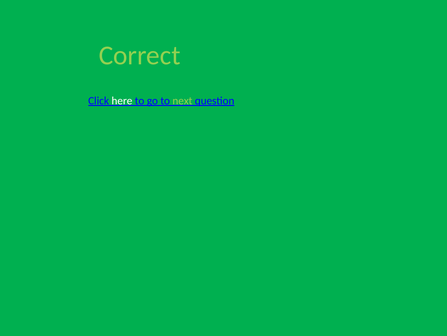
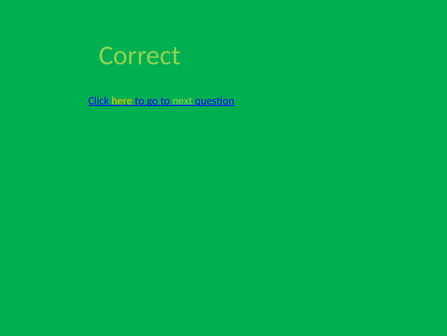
here colour: white -> yellow
